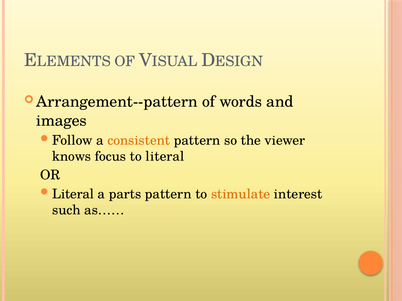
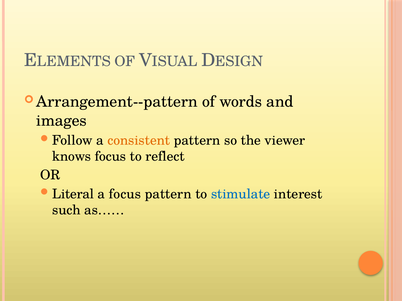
to literal: literal -> reflect
a parts: parts -> focus
stimulate colour: orange -> blue
